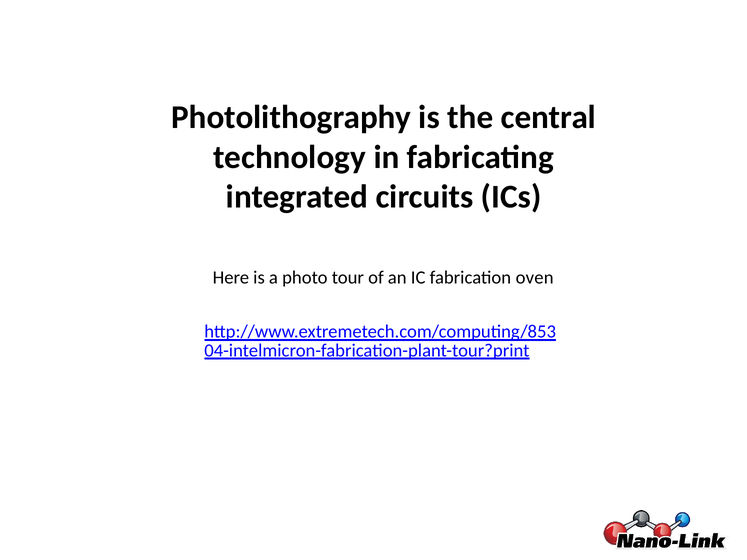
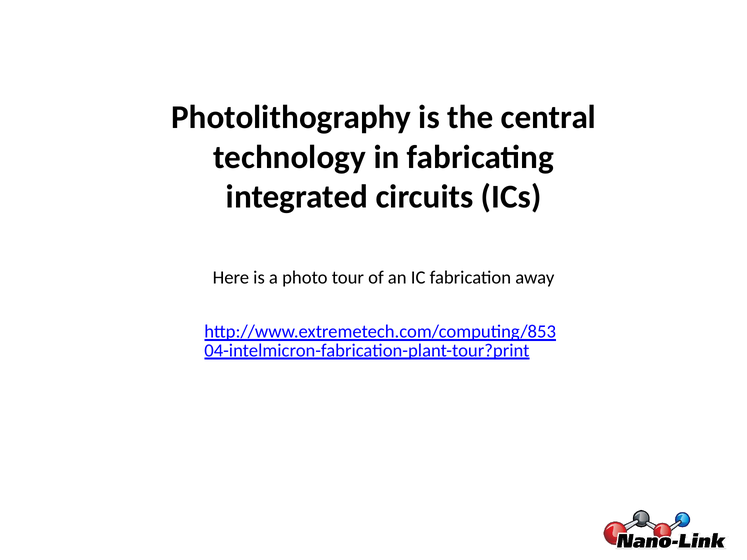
oven: oven -> away
